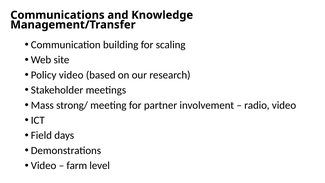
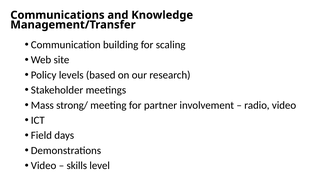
Policy video: video -> levels
farm: farm -> skills
